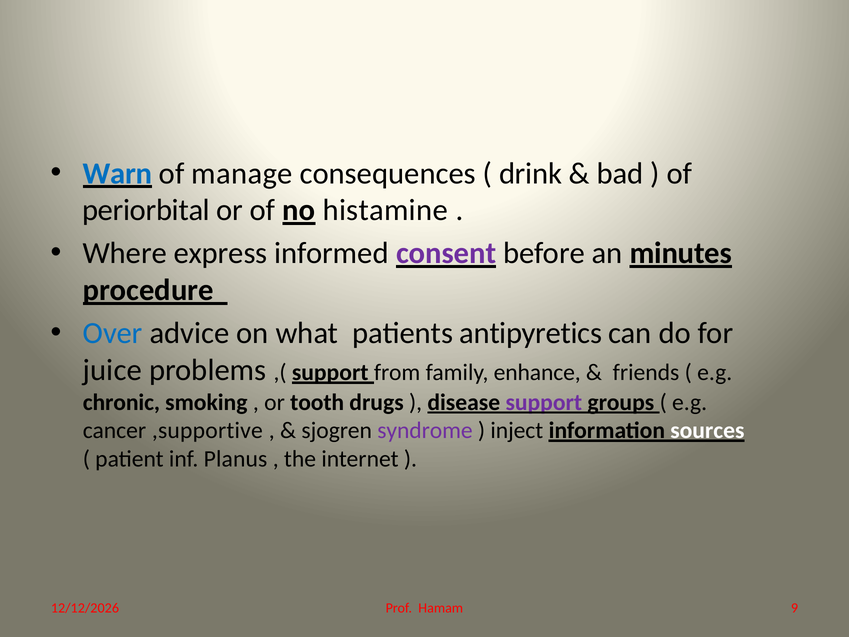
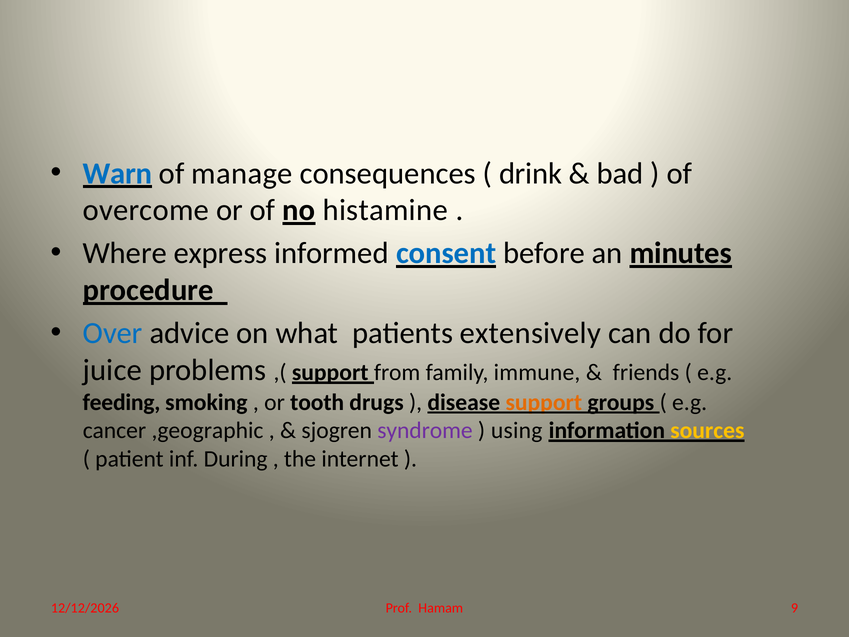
periorbital: periorbital -> overcome
consent colour: purple -> blue
antipyretics: antipyretics -> extensively
enhance: enhance -> immune
chronic: chronic -> feeding
support at (544, 402) colour: purple -> orange
,supportive: ,supportive -> ,geographic
inject: inject -> using
sources colour: white -> yellow
Planus: Planus -> During
